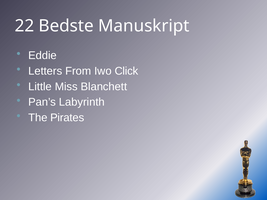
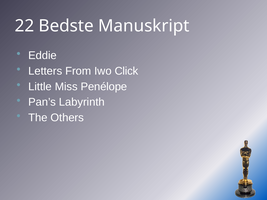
Blanchett: Blanchett -> Penélope
Pirates: Pirates -> Others
